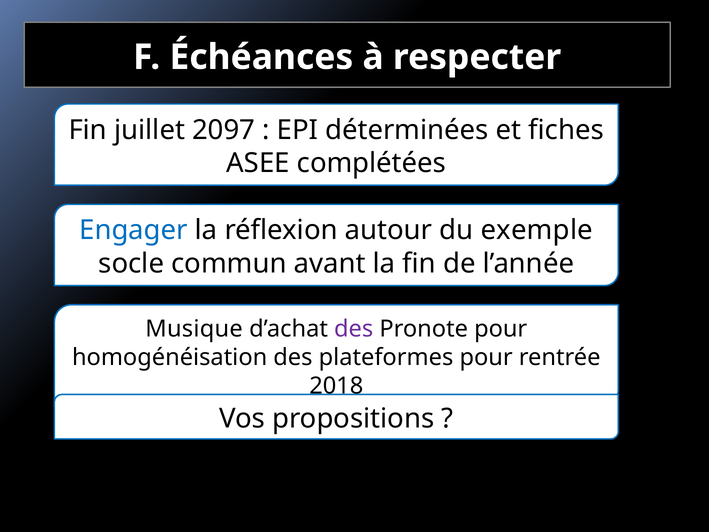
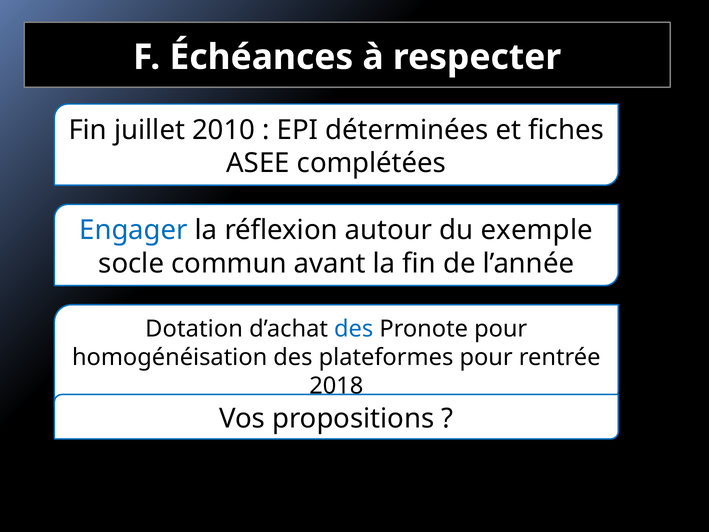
2097: 2097 -> 2010
Musique: Musique -> Dotation
des at (354, 329) colour: purple -> blue
